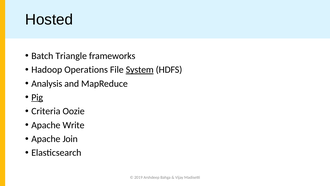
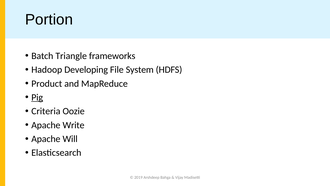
Hosted: Hosted -> Portion
Operations: Operations -> Developing
System underline: present -> none
Analysis: Analysis -> Product
Join: Join -> Will
